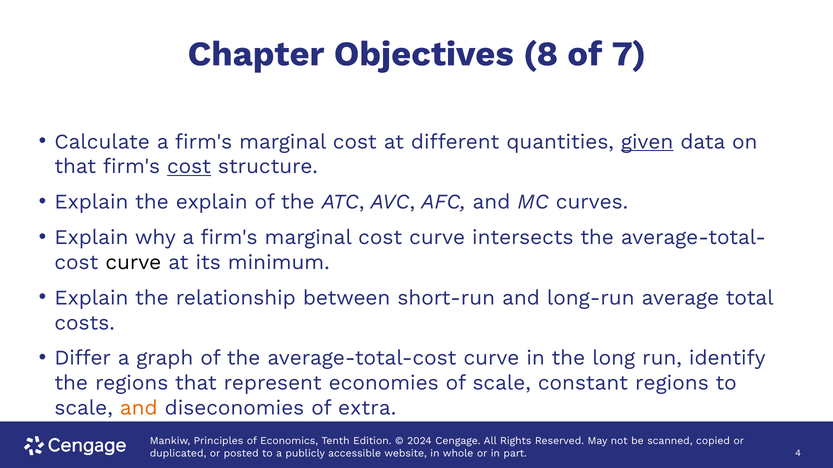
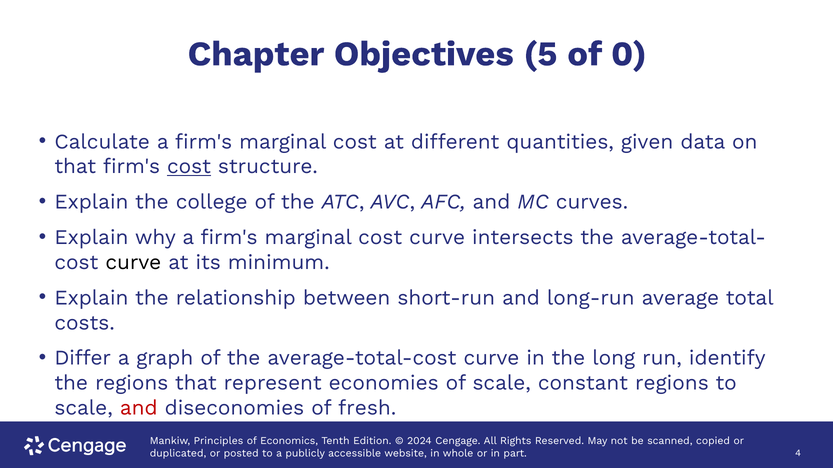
8: 8 -> 5
7: 7 -> 0
given underline: present -> none
the explain: explain -> college
and at (139, 408) colour: orange -> red
extra: extra -> fresh
